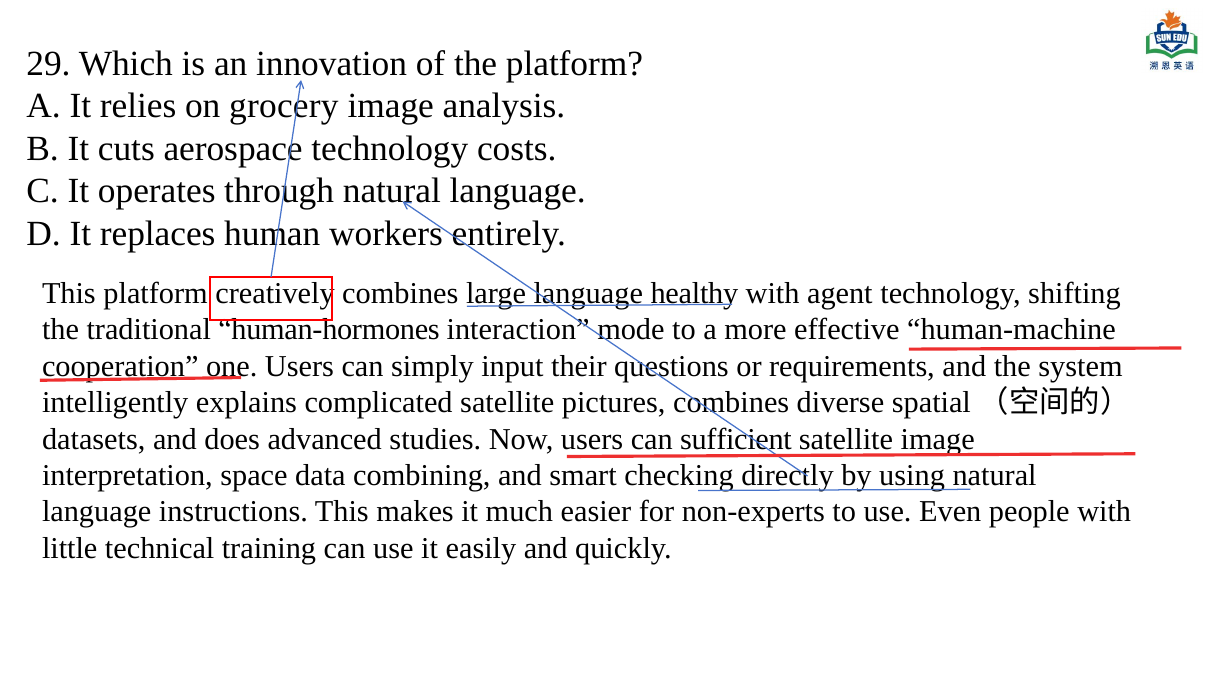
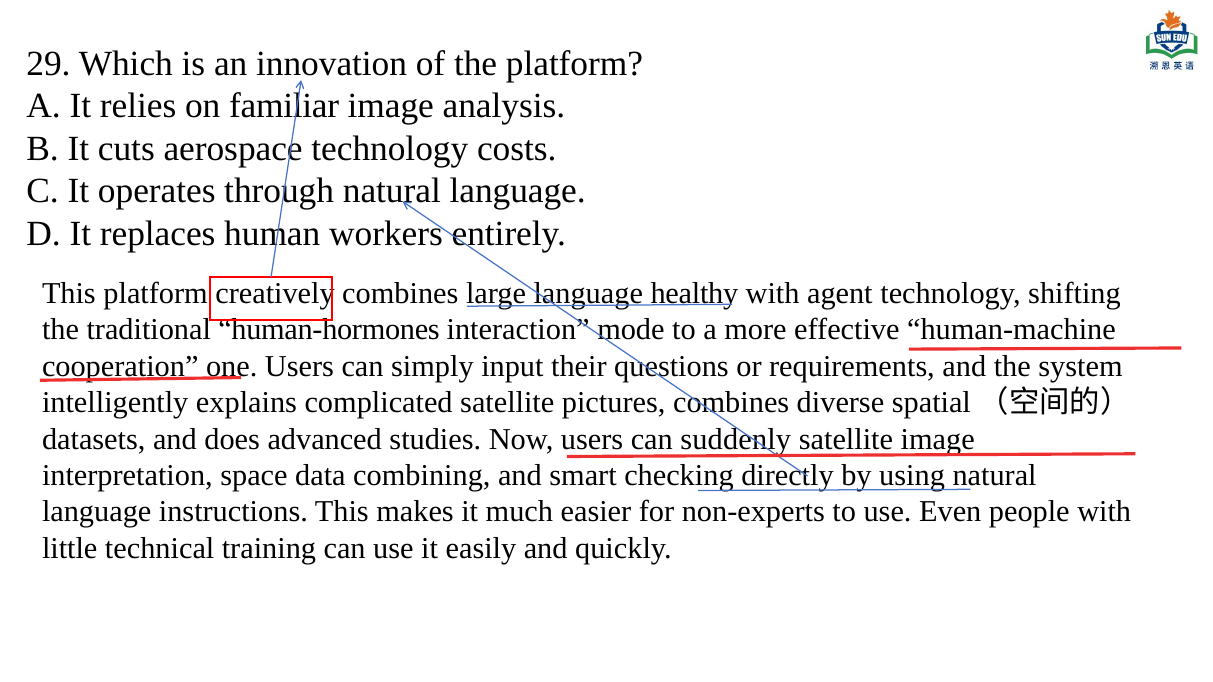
grocery: grocery -> familiar
sufficient: sufficient -> suddenly
